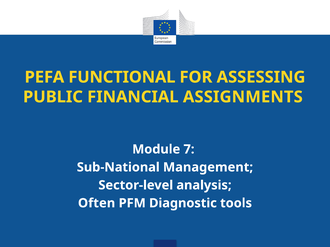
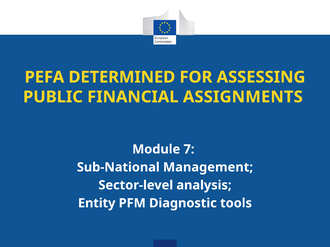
FUNCTIONAL: FUNCTIONAL -> DETERMINED
Often: Often -> Entity
